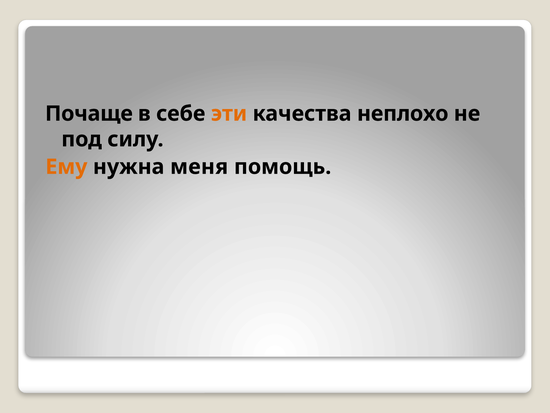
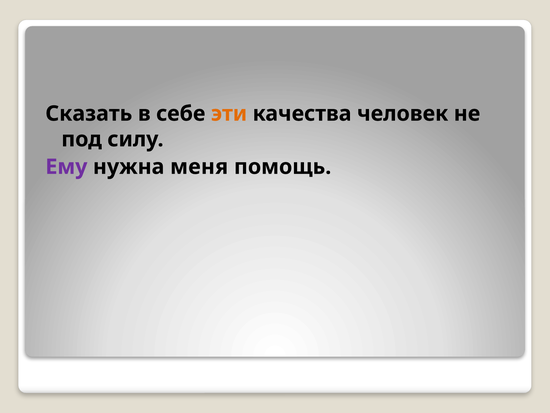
Почаще: Почаще -> Сказать
неплохо: неплохо -> человек
Ему colour: orange -> purple
